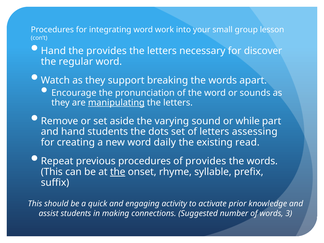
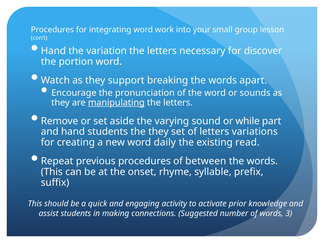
the provides: provides -> variation
regular: regular -> portion
the dots: dots -> they
assessing: assessing -> variations
of provides: provides -> between
the at (118, 172) underline: present -> none
